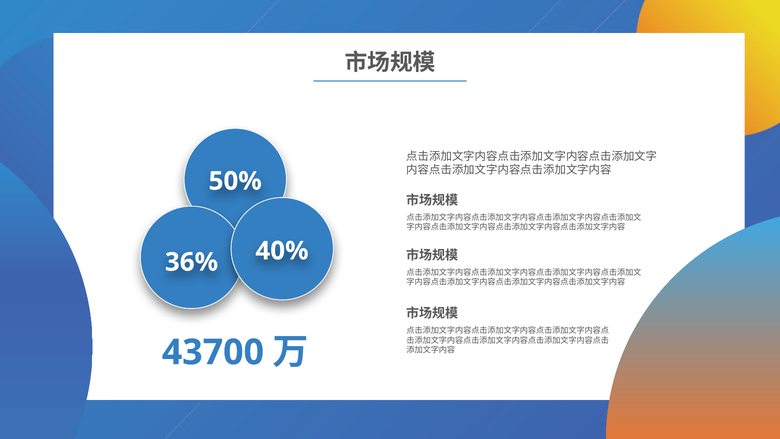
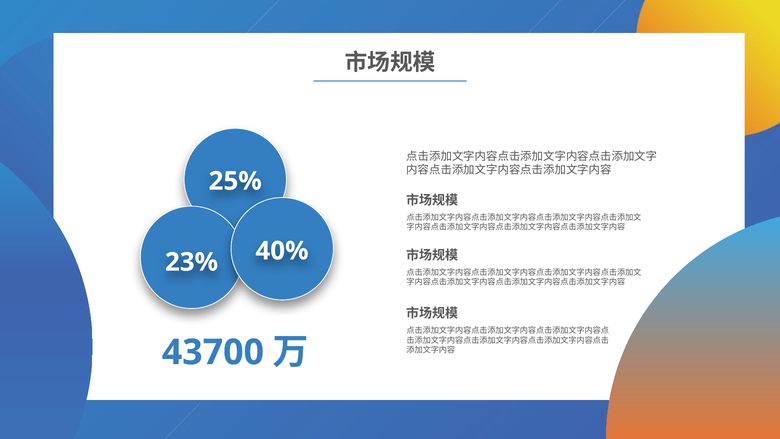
50%: 50% -> 25%
36%: 36% -> 23%
